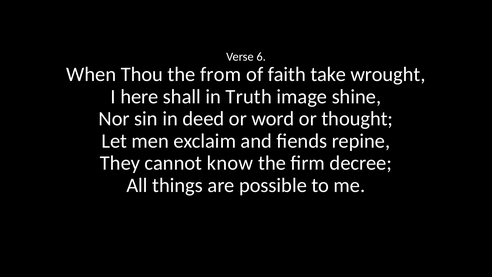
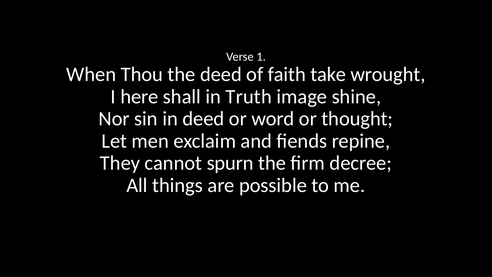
6: 6 -> 1
the from: from -> deed
know: know -> spurn
